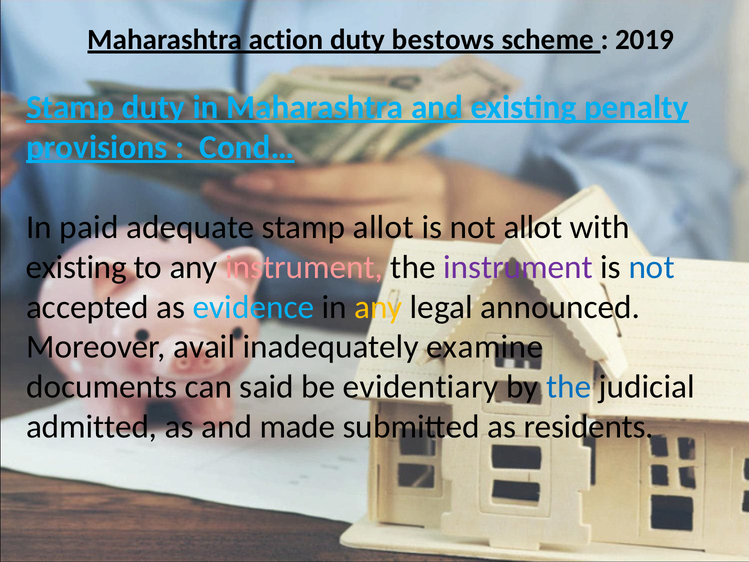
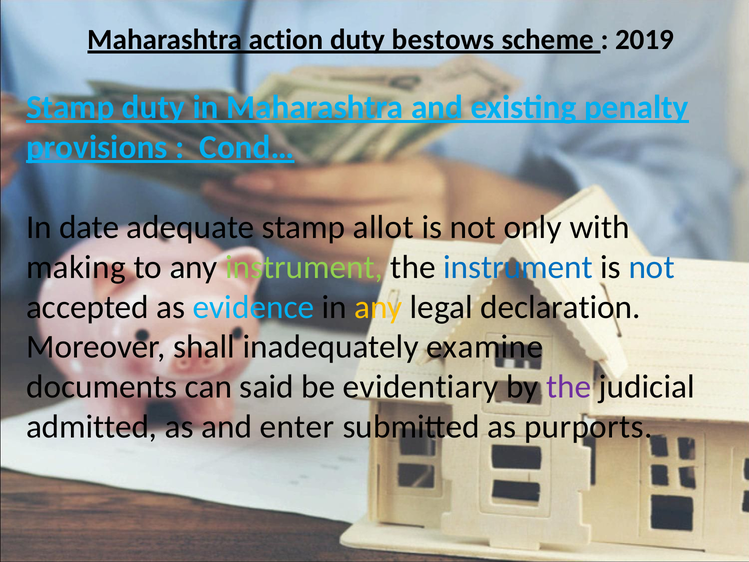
paid: paid -> date
not allot: allot -> only
existing at (76, 267): existing -> making
instrument at (304, 267) colour: pink -> light green
instrument at (518, 267) colour: purple -> blue
announced: announced -> declaration
avail: avail -> shall
the at (569, 387) colour: blue -> purple
made: made -> enter
residents: residents -> purports
